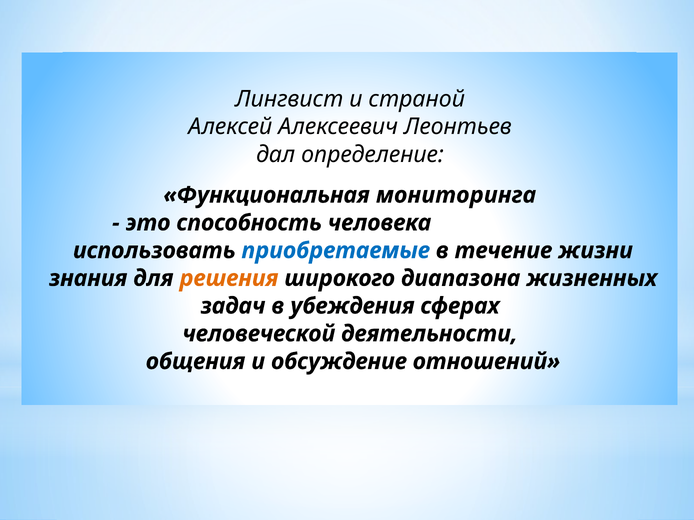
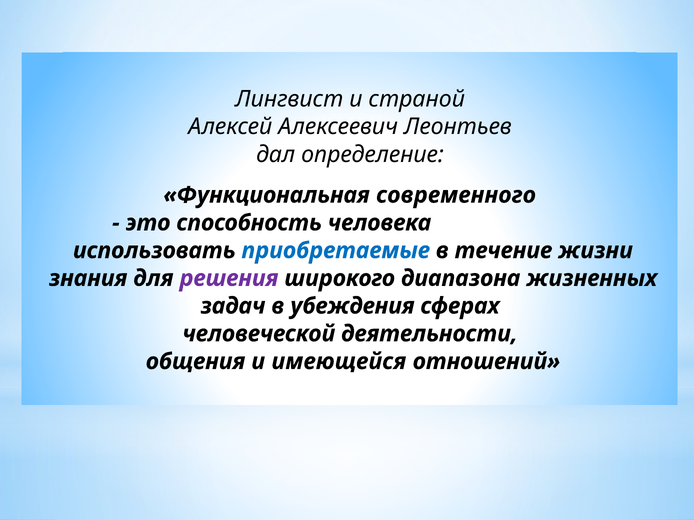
мониторинга: мониторинга -> современного
решения colour: orange -> purple
обсуждение: обсуждение -> имеющейся
